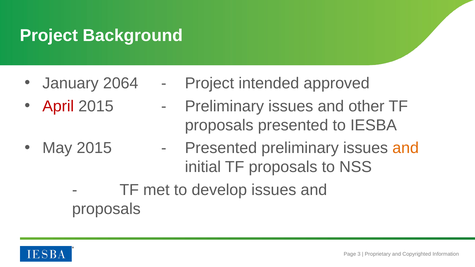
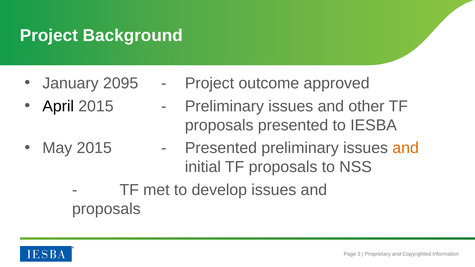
2064: 2064 -> 2095
intended: intended -> outcome
April colour: red -> black
